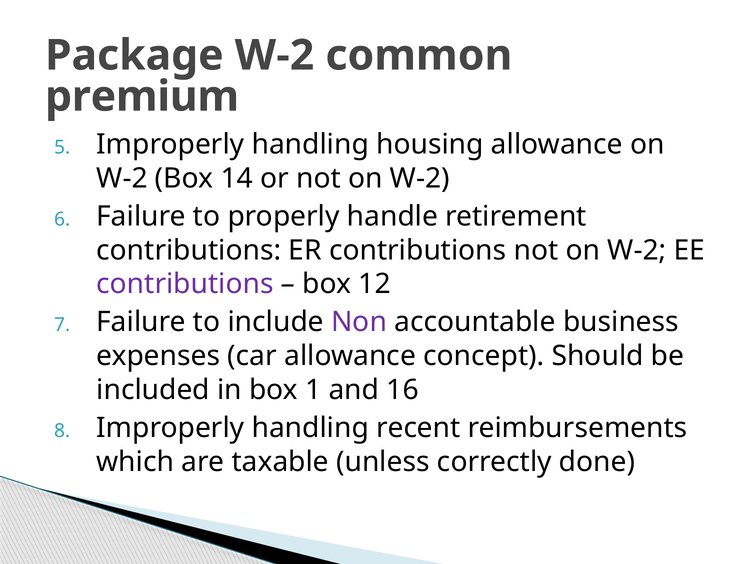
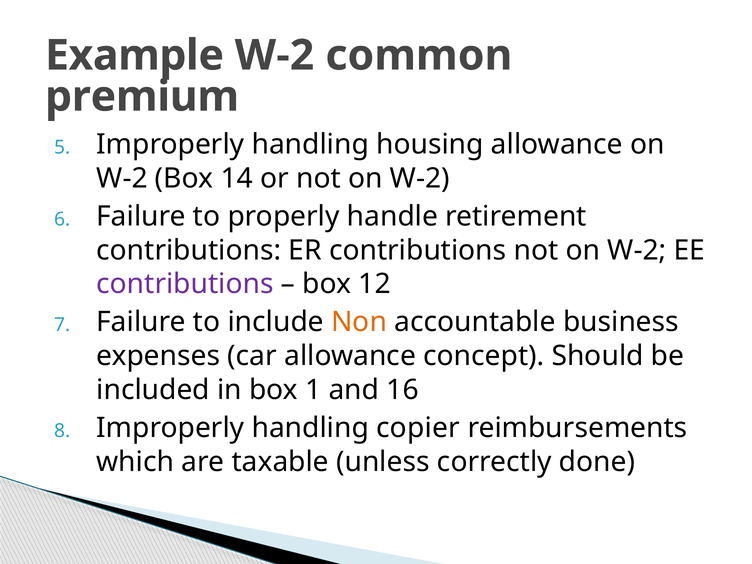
Package: Package -> Example
Non colour: purple -> orange
recent: recent -> copier
